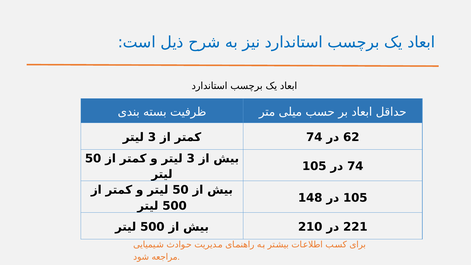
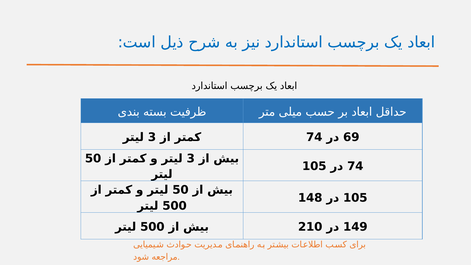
62: 62 -> 69
221: 221 -> 149
